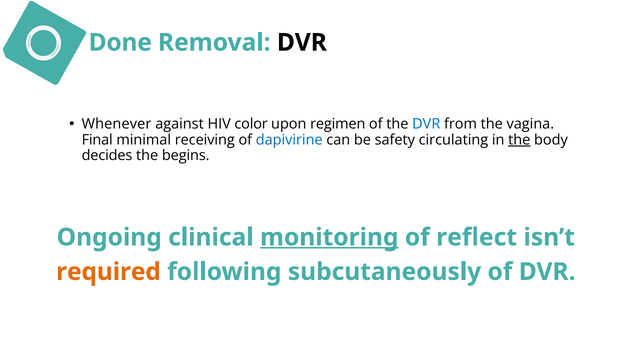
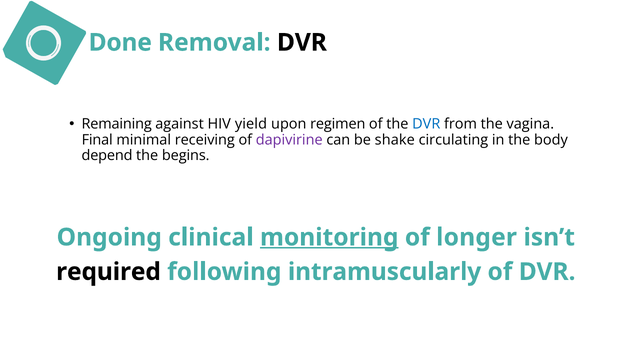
Whenever: Whenever -> Remaining
color: color -> yield
dapivirine colour: blue -> purple
safety: safety -> shake
the at (519, 140) underline: present -> none
decides: decides -> depend
reflect: reflect -> longer
required colour: orange -> black
subcutaneously: subcutaneously -> intramuscularly
